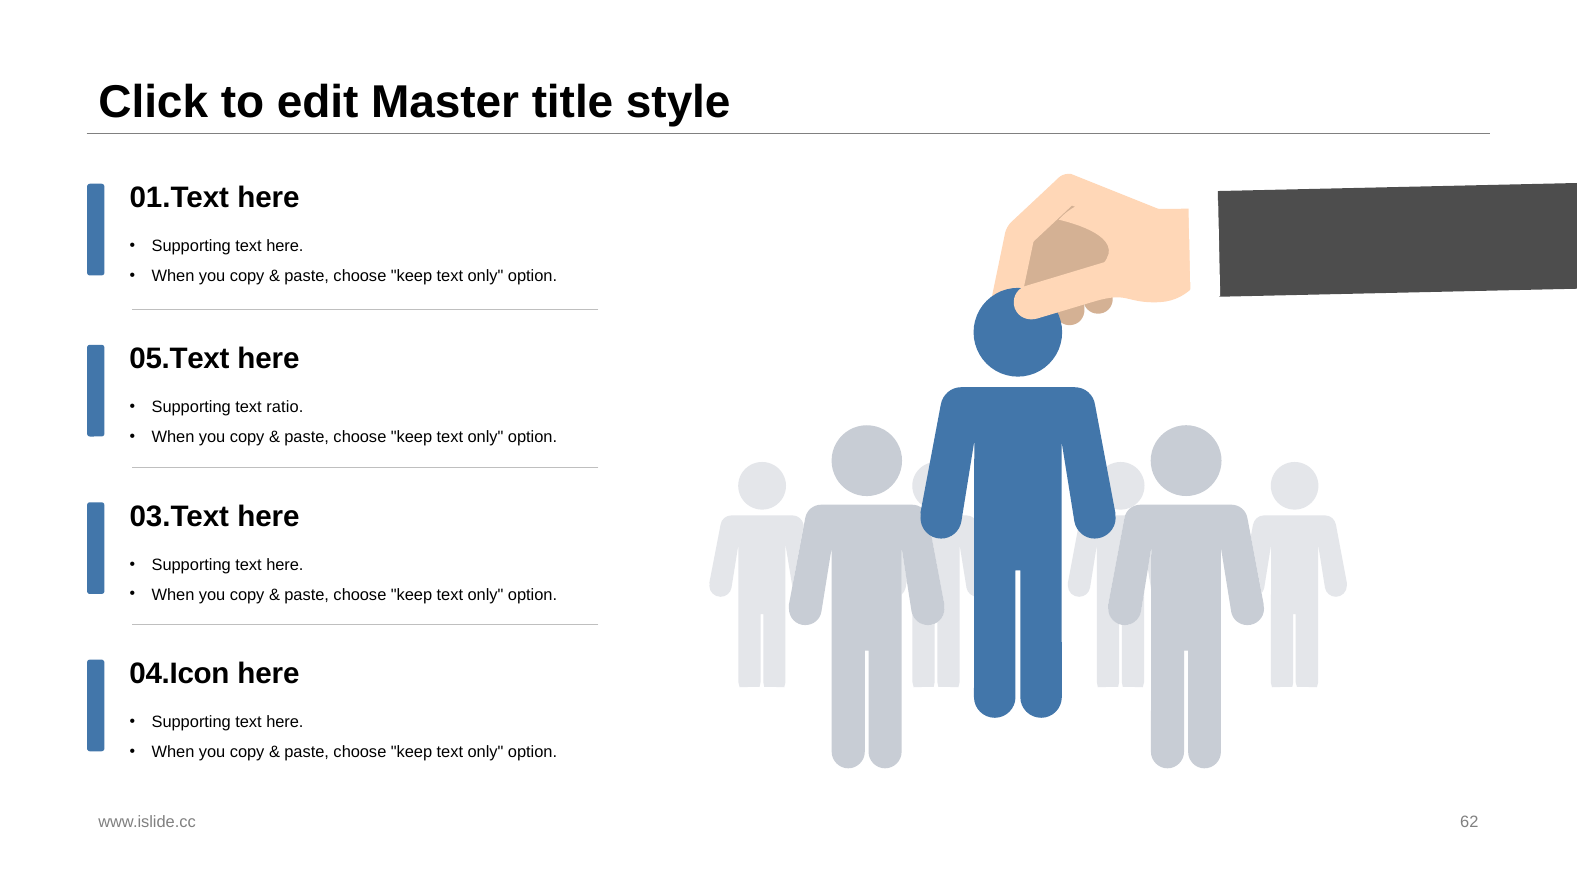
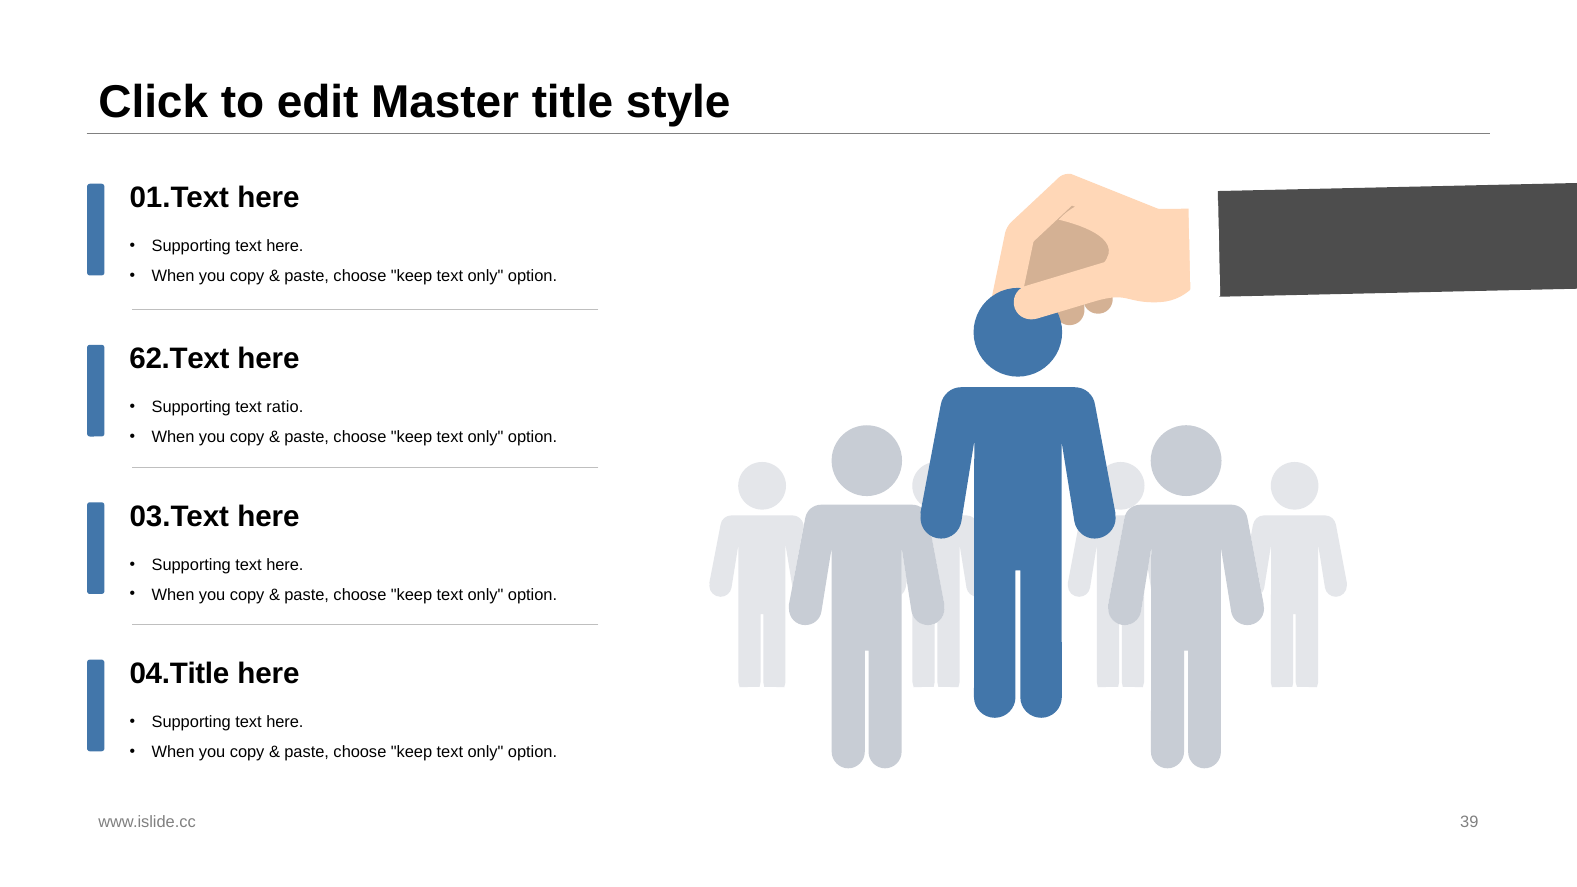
05.Text: 05.Text -> 62.Text
04.Icon: 04.Icon -> 04.Title
62: 62 -> 39
